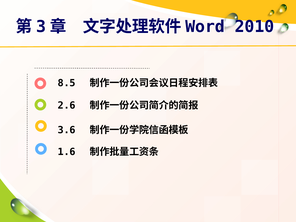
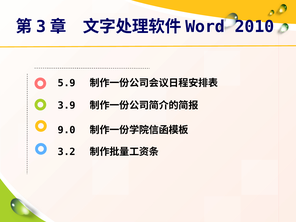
8.5: 8.5 -> 5.9
2.6: 2.6 -> 3.9
3.6: 3.6 -> 9.0
1.6: 1.6 -> 3.2
